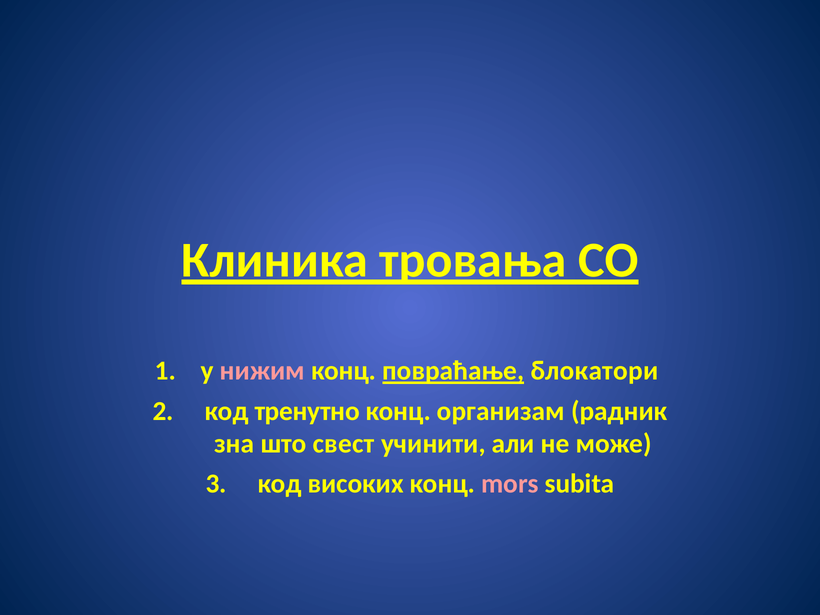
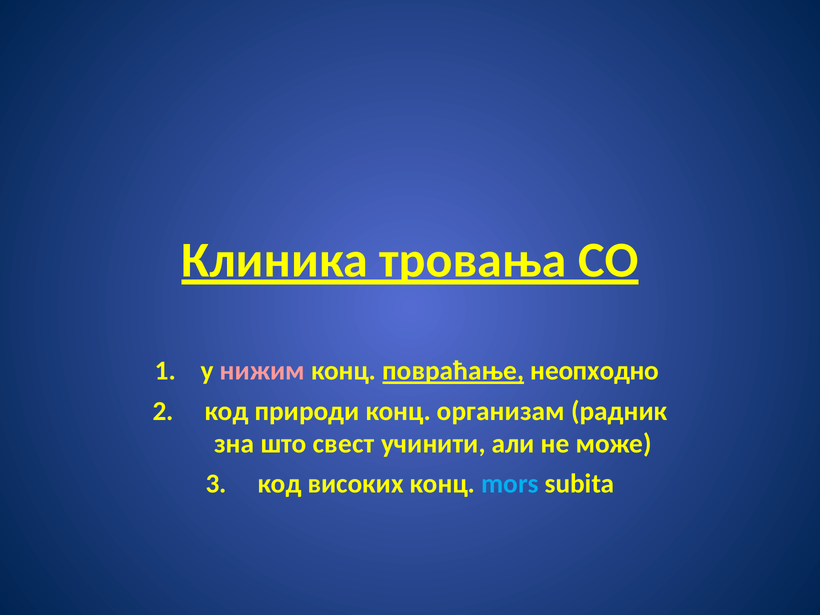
блокатори: блокатори -> неопходно
тренутно: тренутно -> природи
mors colour: pink -> light blue
